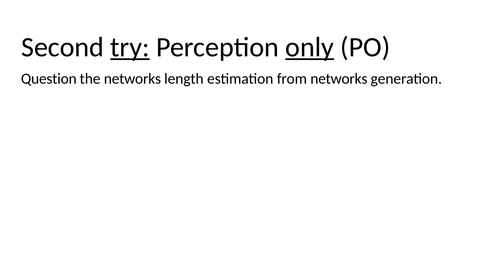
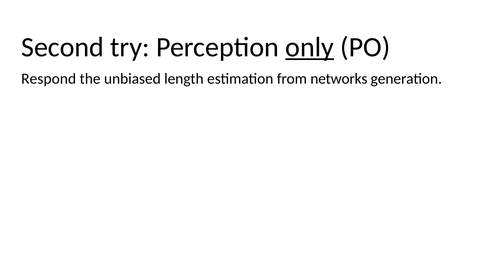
try underline: present -> none
Question: Question -> Respond
the networks: networks -> unbiased
